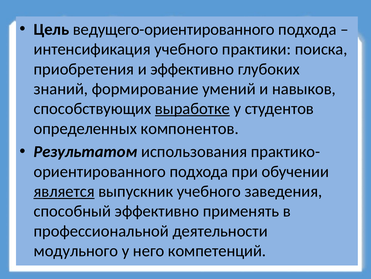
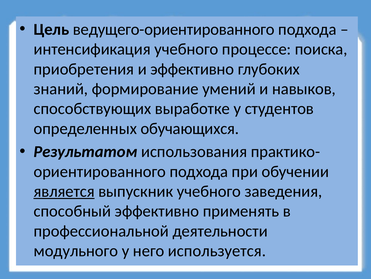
практики: практики -> процессе
выработке underline: present -> none
компонентов: компонентов -> обучающихся
компетенций: компетенций -> используется
